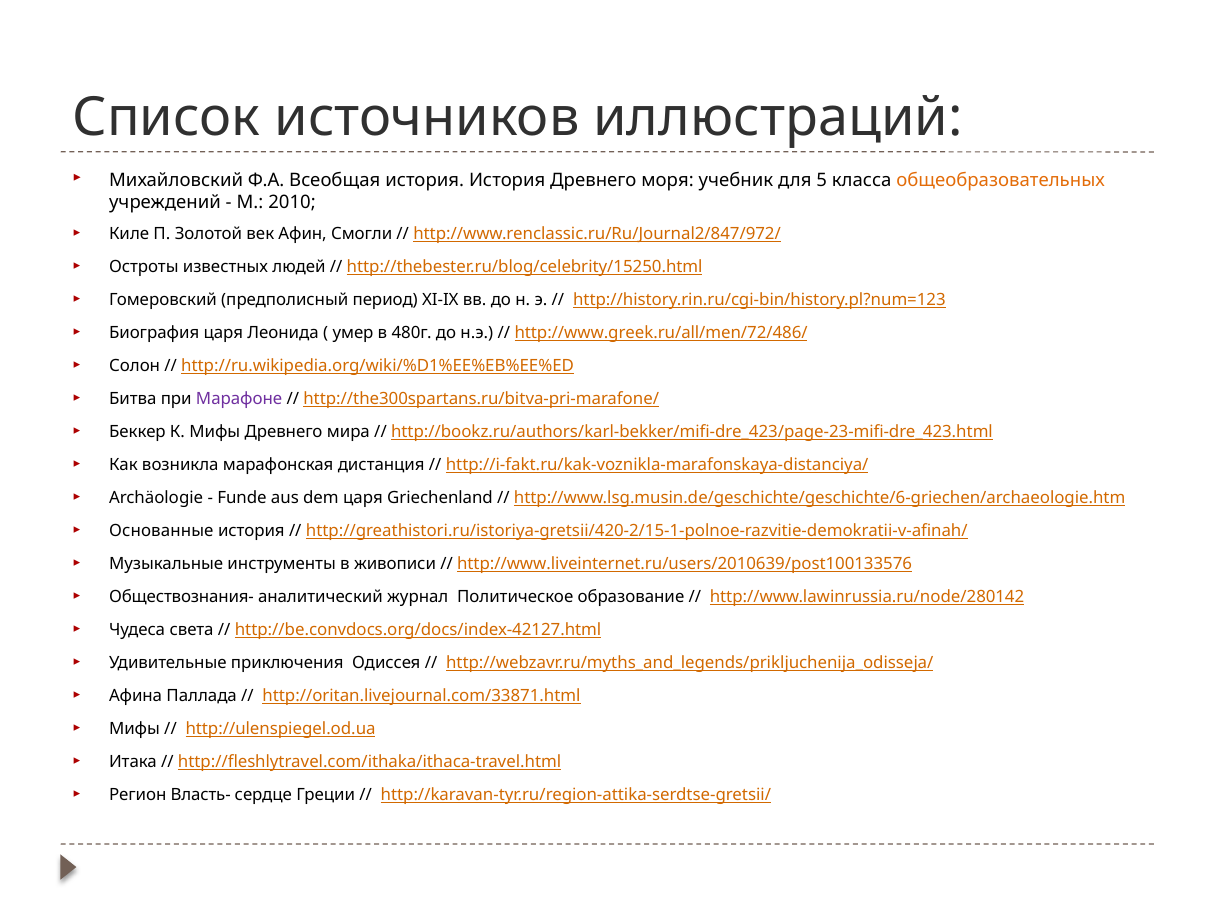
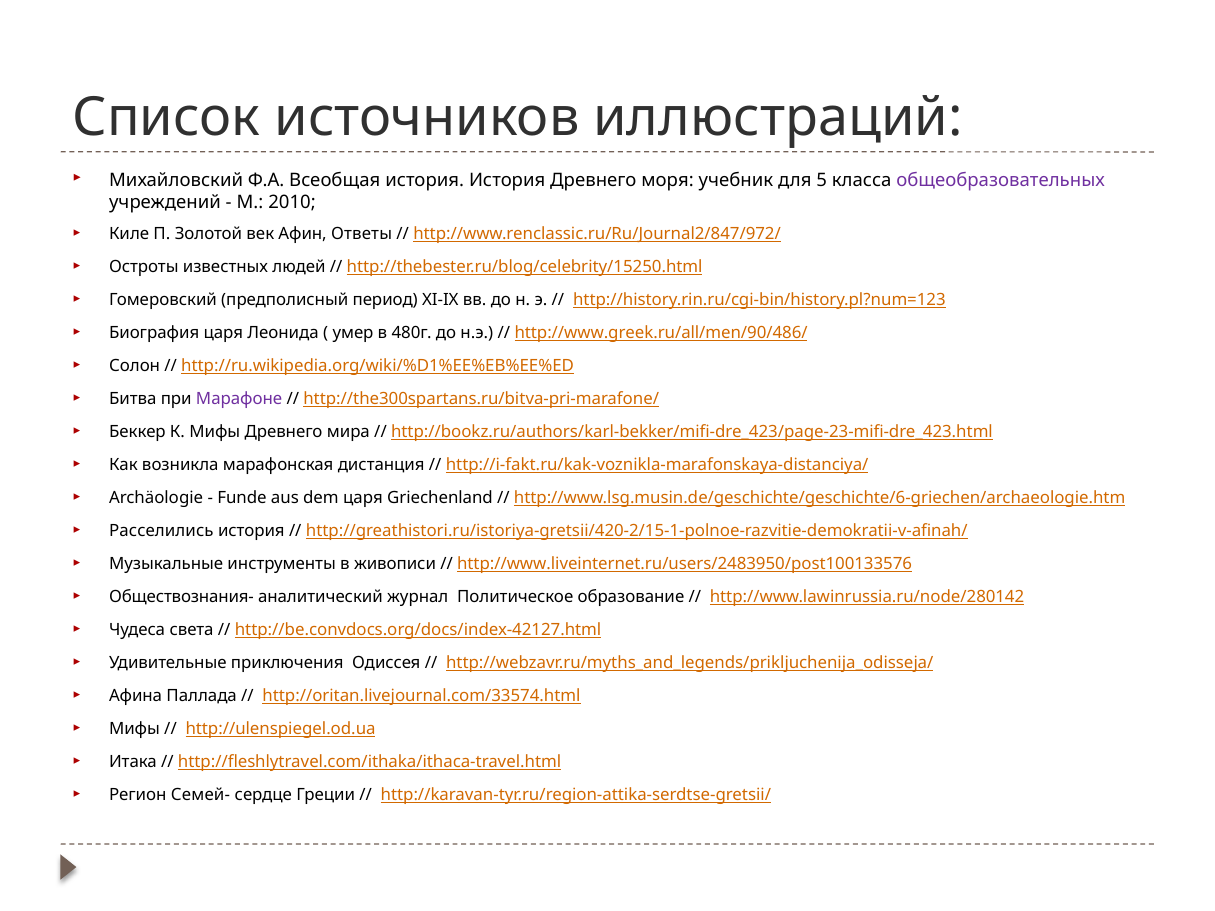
общеобразовательных colour: orange -> purple
Смогли: Смогли -> Ответы
http://www.greek.ru/all/men/72/486/: http://www.greek.ru/all/men/72/486/ -> http://www.greek.ru/all/men/90/486/
Основанные: Основанные -> Расселились
http://www.liveinternet.ru/users/2010639/post100133576: http://www.liveinternet.ru/users/2010639/post100133576 -> http://www.liveinternet.ru/users/2483950/post100133576
http://oritan.livejournal.com/33871.html: http://oritan.livejournal.com/33871.html -> http://oritan.livejournal.com/33574.html
Власть-: Власть- -> Семей-
